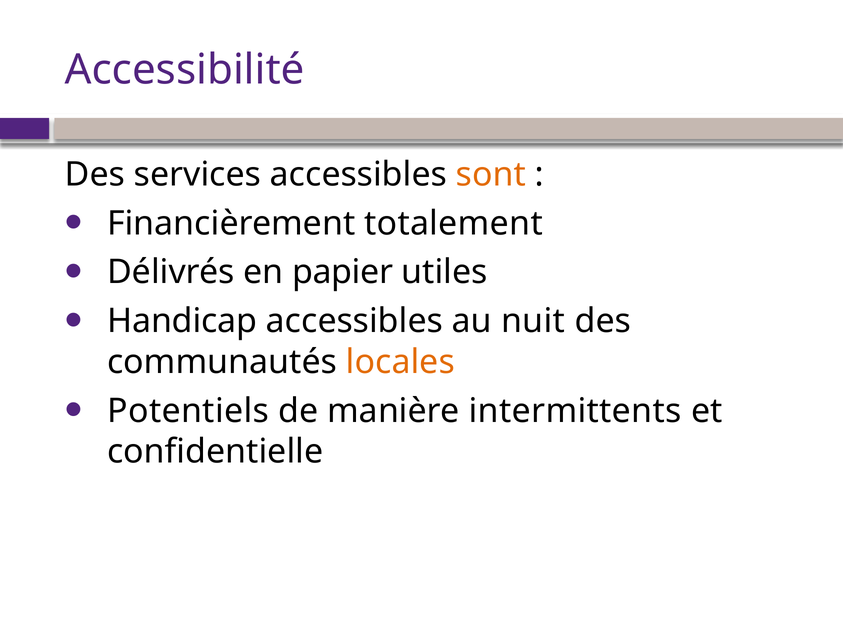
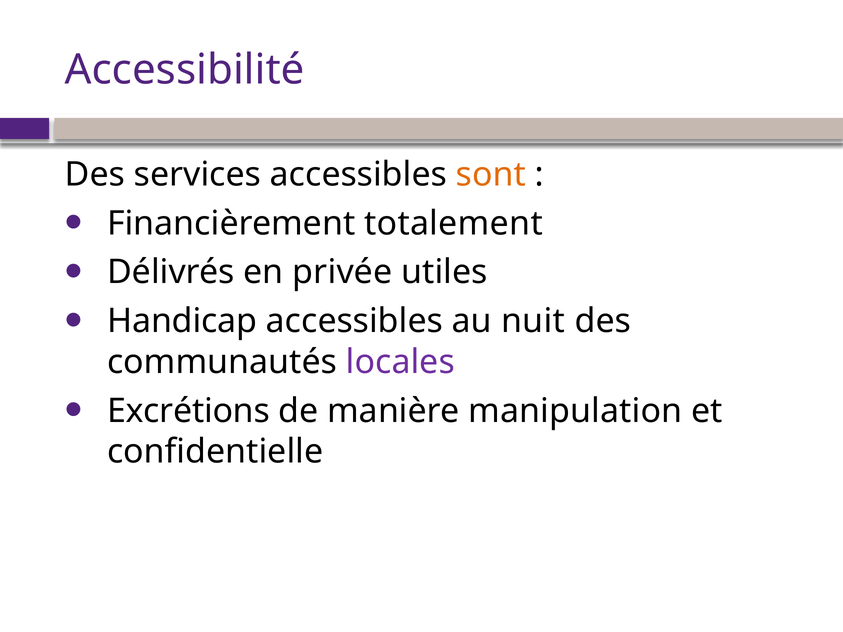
papier: papier -> privée
locales colour: orange -> purple
Potentiels: Potentiels -> Excrétions
intermittents: intermittents -> manipulation
